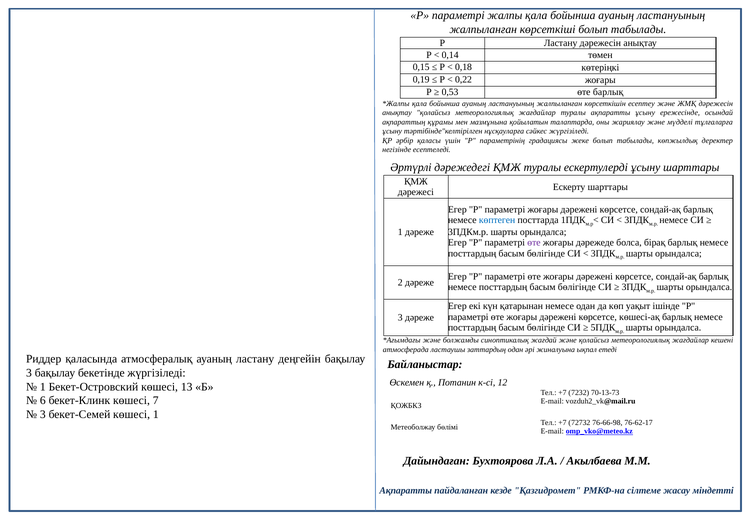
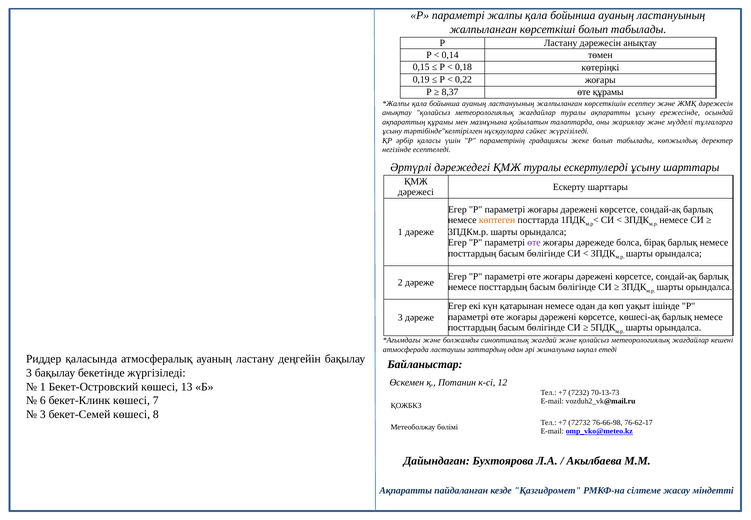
0,53: 0,53 -> 8,37
өте барлық: барлық -> құрамы
көптеген colour: blue -> orange
көшесі 1: 1 -> 8
